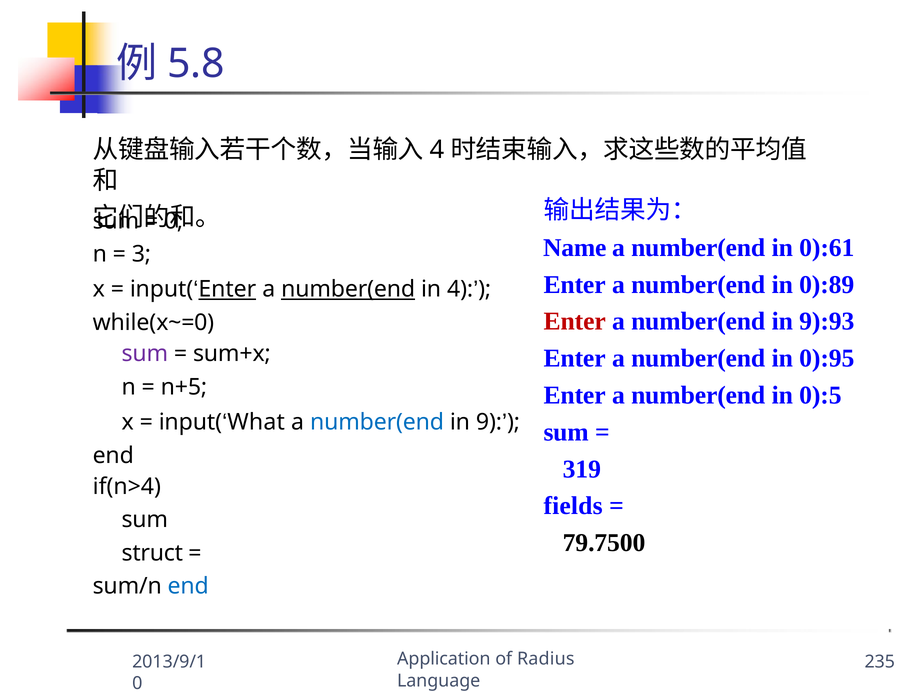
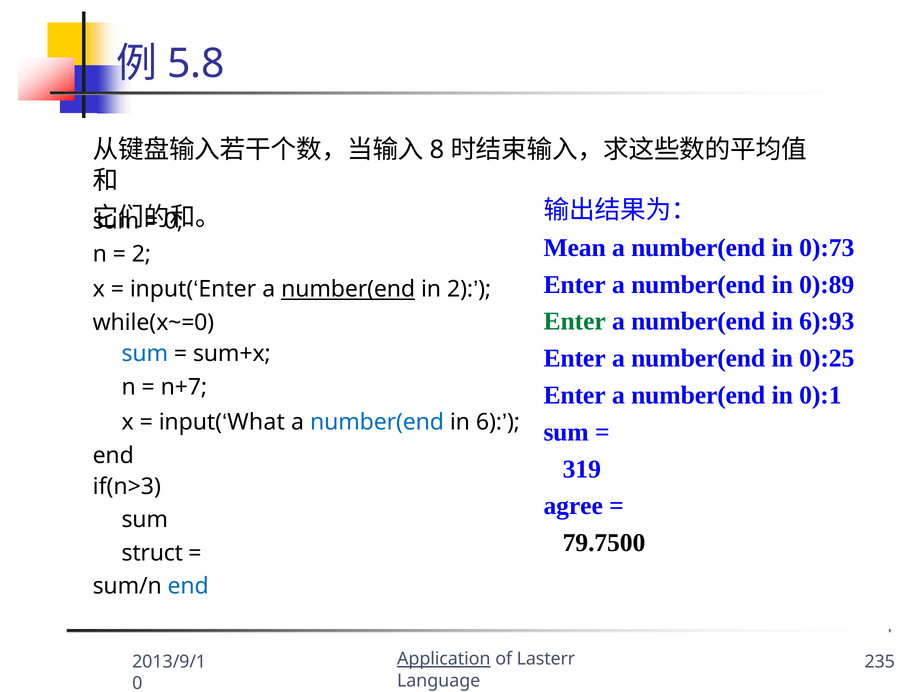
4 at (437, 150): 4 -> 8
Name: Name -> Mean
0):61: 0):61 -> 0):73
3 at (141, 254): 3 -> 2
Enter at (227, 289) underline: present -> none
in 4: 4 -> 2
Enter at (575, 322) colour: red -> green
9):93: 9):93 -> 6):93
0):95: 0):95 -> 0):25
sum at (145, 354) colour: purple -> blue
n+5: n+5 -> n+7
0):5: 0):5 -> 0):1
9: 9 -> 6
if(n>4: if(n>4 -> if(n>3
fields: fields -> agree
Application underline: none -> present
Radius: Radius -> Lasterr
